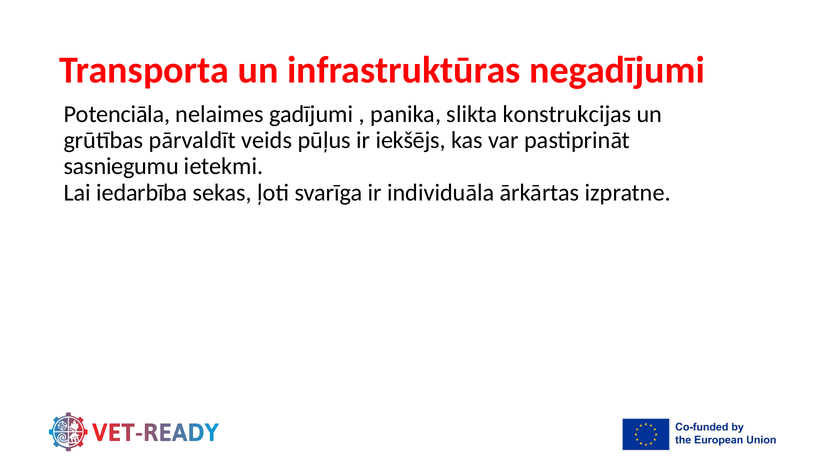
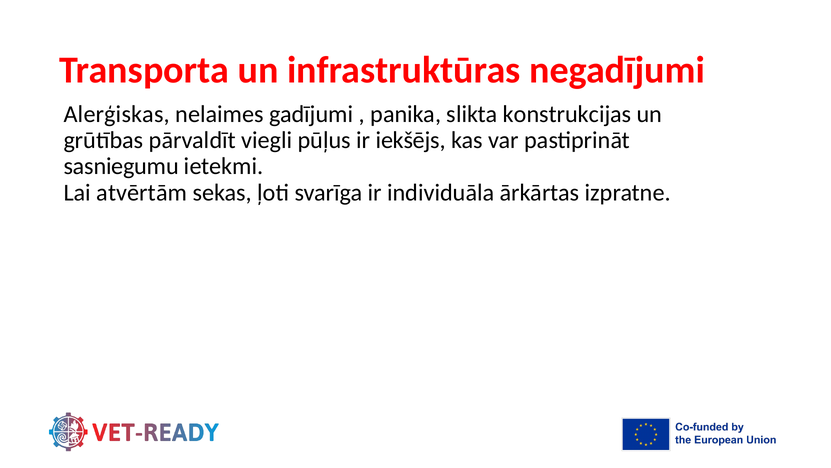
Potenciāla: Potenciāla -> Alerģiskas
veids: veids -> viegli
iedarbība: iedarbība -> atvērtām
